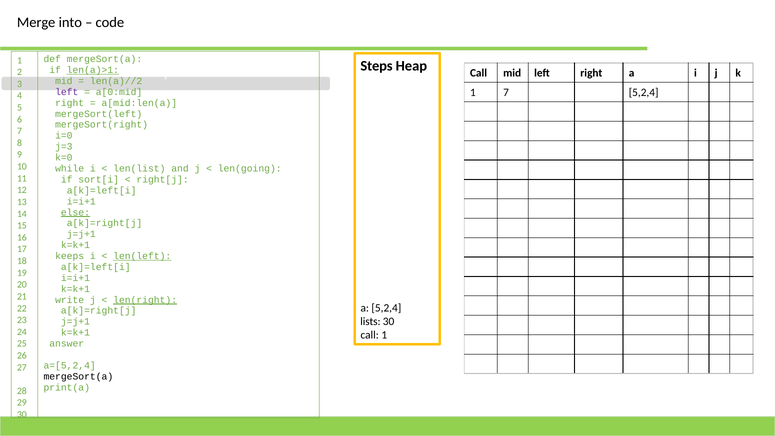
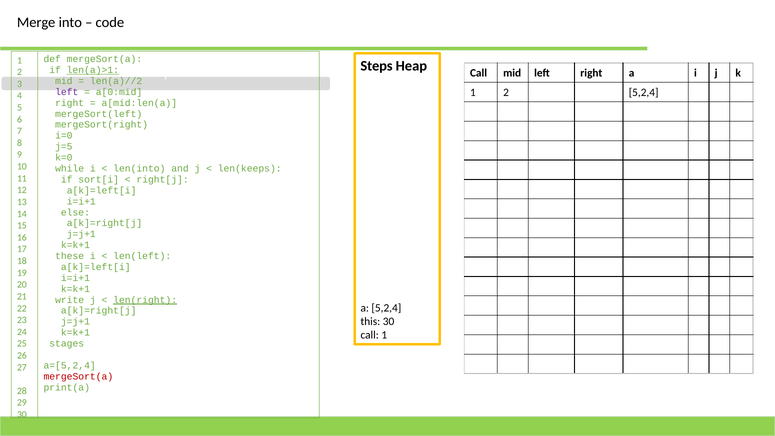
7 at (506, 92): 7 -> 2
j=3: j=3 -> j=5
len(list: len(list -> len(into
len(going: len(going -> len(keeps
else underline: present -> none
keeps: keeps -> these
len(left underline: present -> none
lists: lists -> this
answer: answer -> stages
mergeSort(a at (78, 376) colour: black -> red
